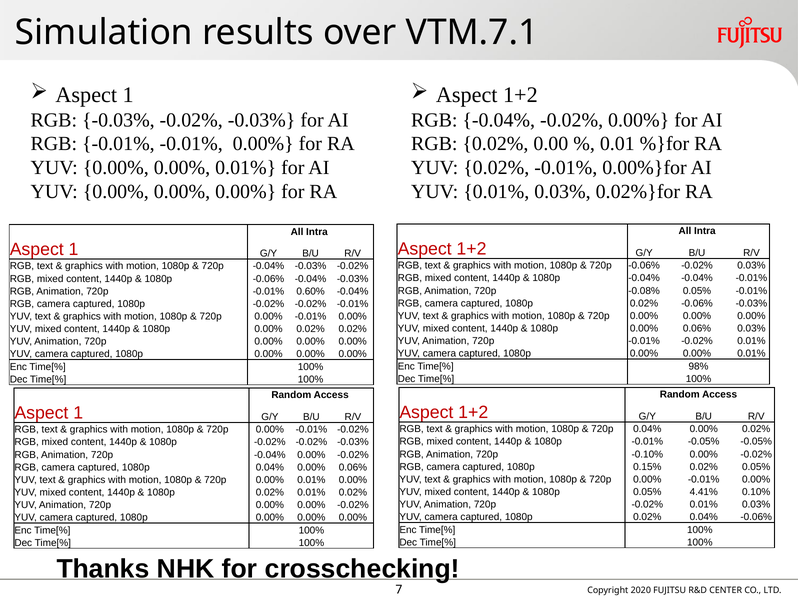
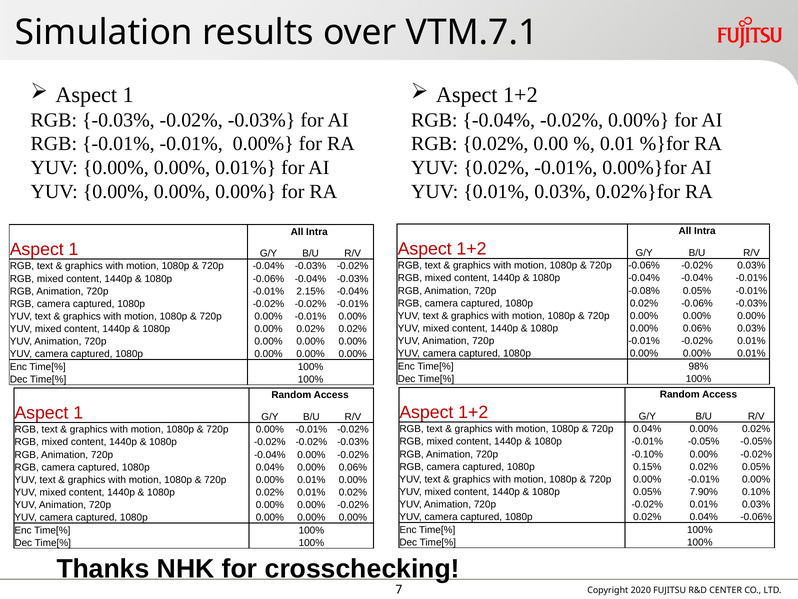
0.60%: 0.60% -> 2.15%
4.41%: 4.41% -> 7.90%
